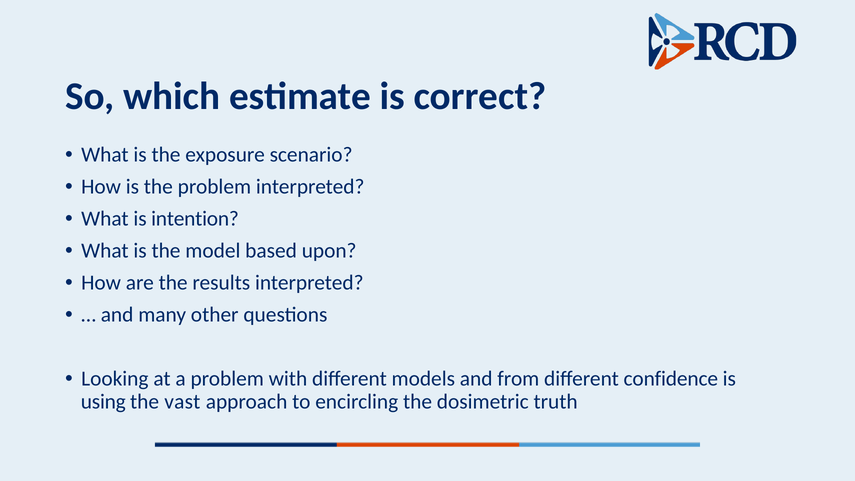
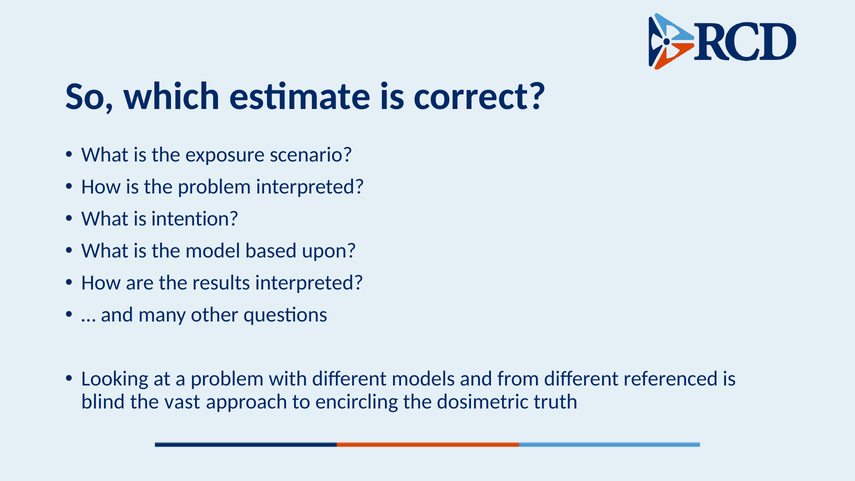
confidence: confidence -> referenced
using: using -> blind
